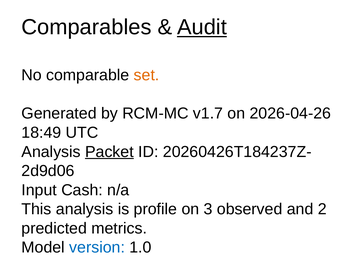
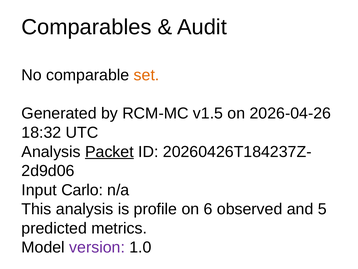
Audit underline: present -> none
v1.7: v1.7 -> v1.5
18:49: 18:49 -> 18:32
Cash: Cash -> Carlo
3: 3 -> 6
2: 2 -> 5
version colour: blue -> purple
